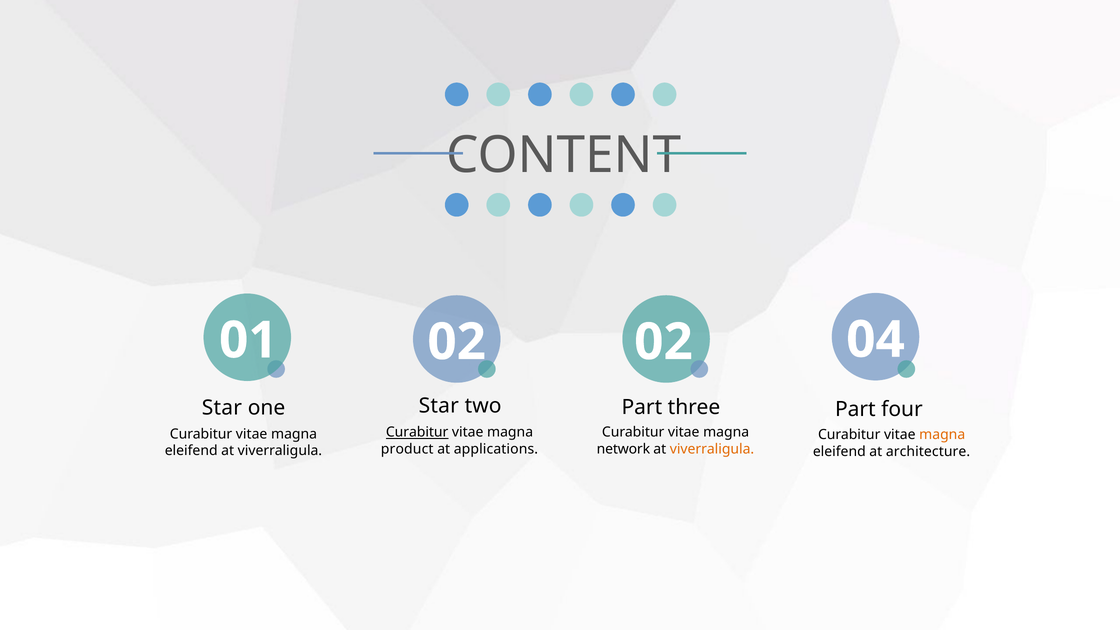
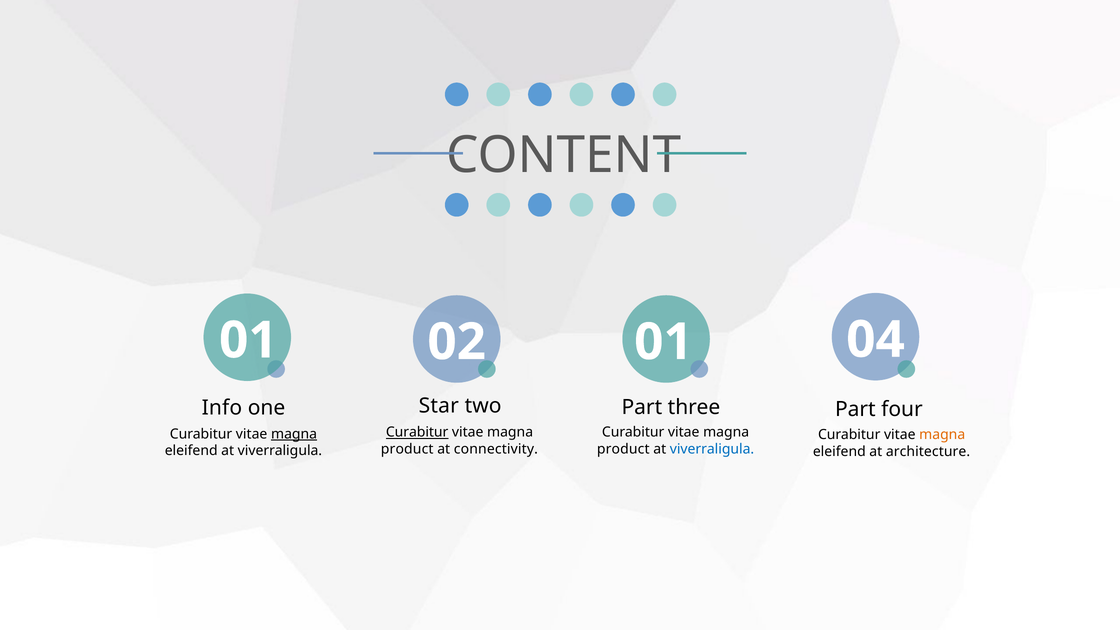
02 02: 02 -> 01
Star at (222, 408): Star -> Info
magna at (294, 434) underline: none -> present
applications: applications -> connectivity
network at (623, 449): network -> product
viverraligula at (712, 449) colour: orange -> blue
